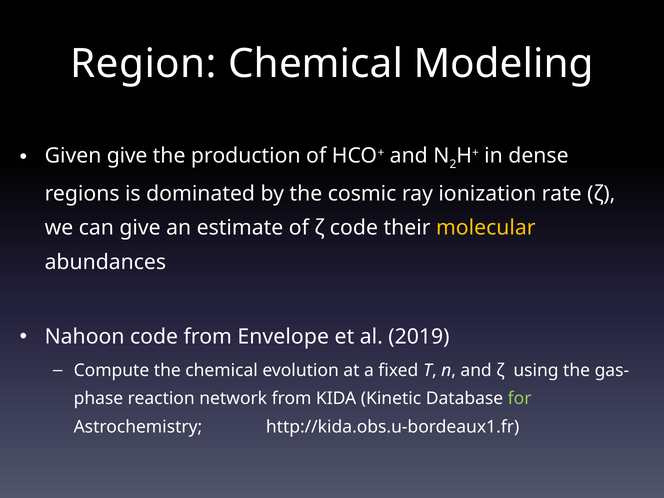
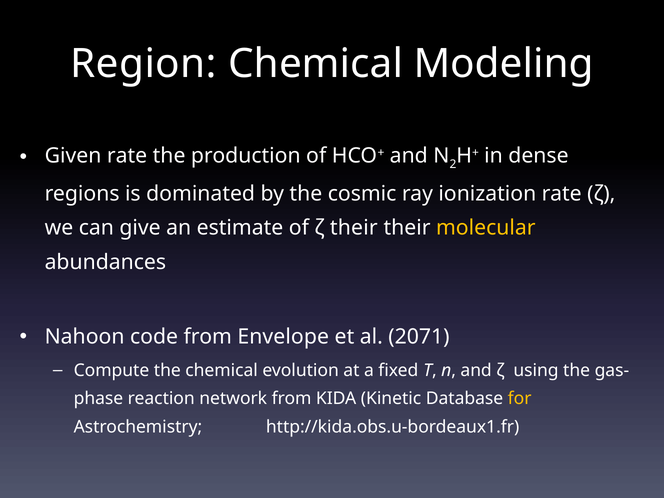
Given give: give -> rate
ζ code: code -> their
2019: 2019 -> 2071
for colour: light green -> yellow
